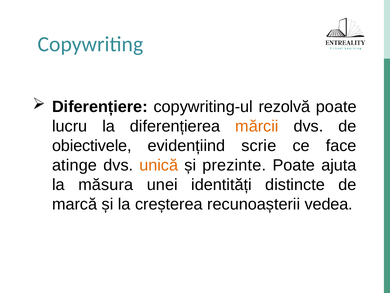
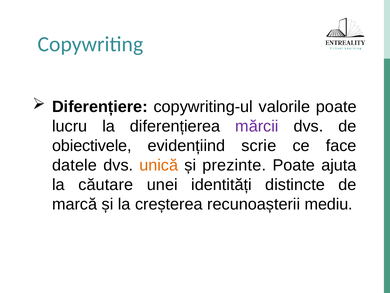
rezolvă: rezolvă -> valorile
mărcii colour: orange -> purple
atinge: atinge -> datele
măsura: măsura -> căutare
vedea: vedea -> mediu
